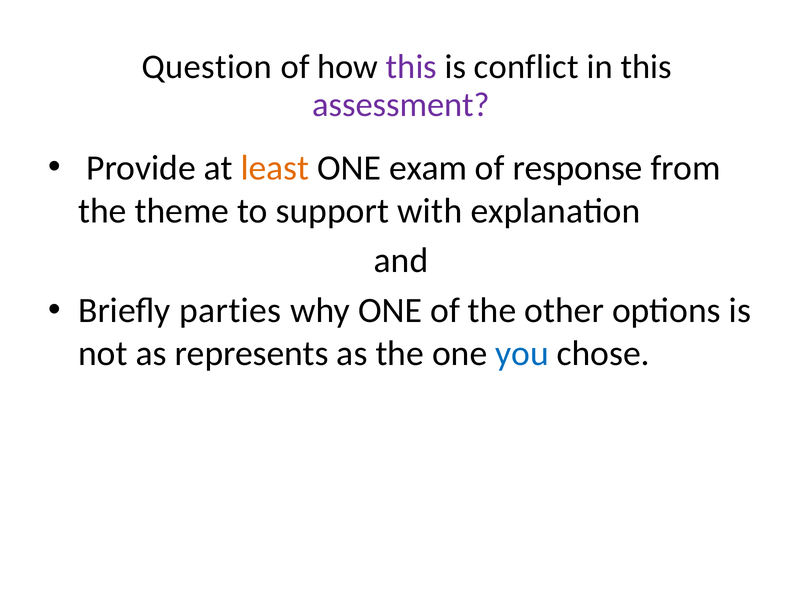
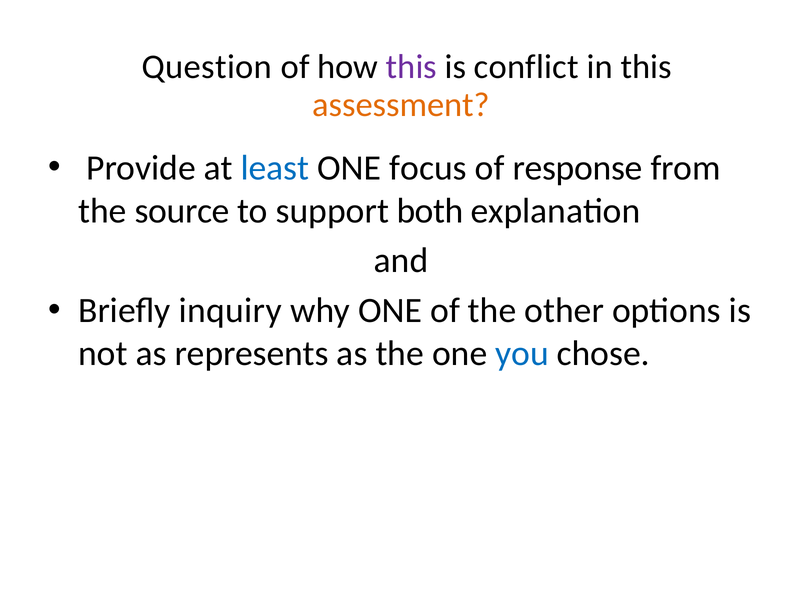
assessment colour: purple -> orange
least colour: orange -> blue
exam: exam -> focus
theme: theme -> source
with: with -> both
parties: parties -> inquiry
